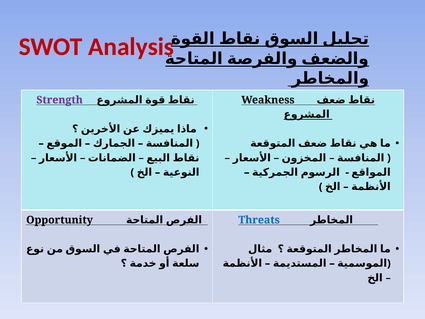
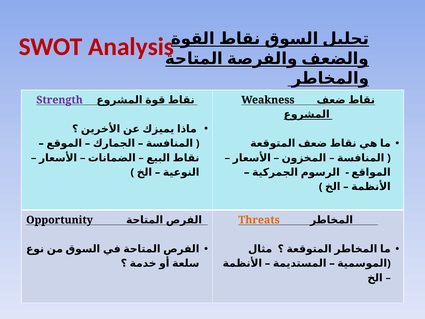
Threats colour: blue -> orange
